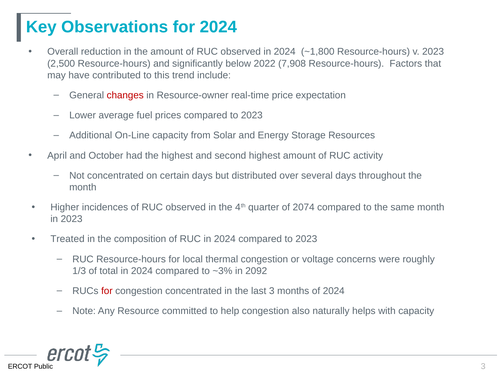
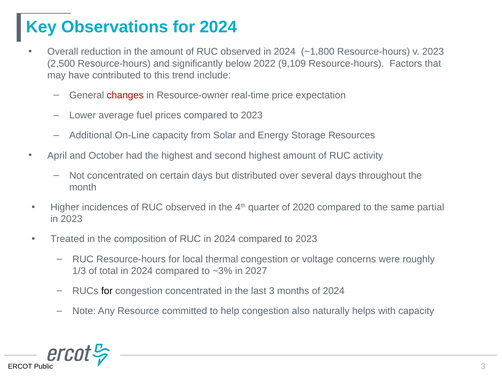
7,908: 7,908 -> 9,109
2074: 2074 -> 2020
same month: month -> partial
2092: 2092 -> 2027
for at (107, 291) colour: red -> black
